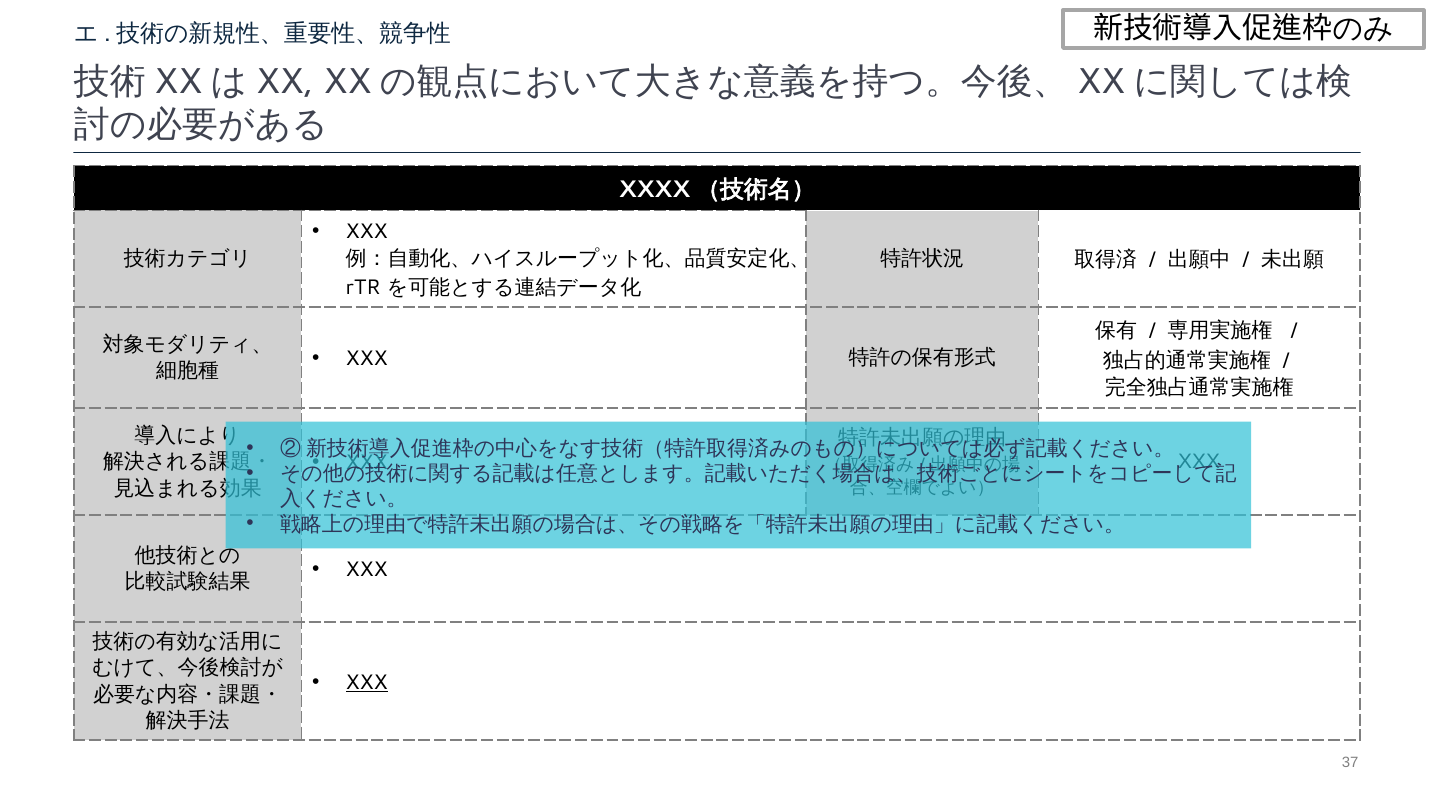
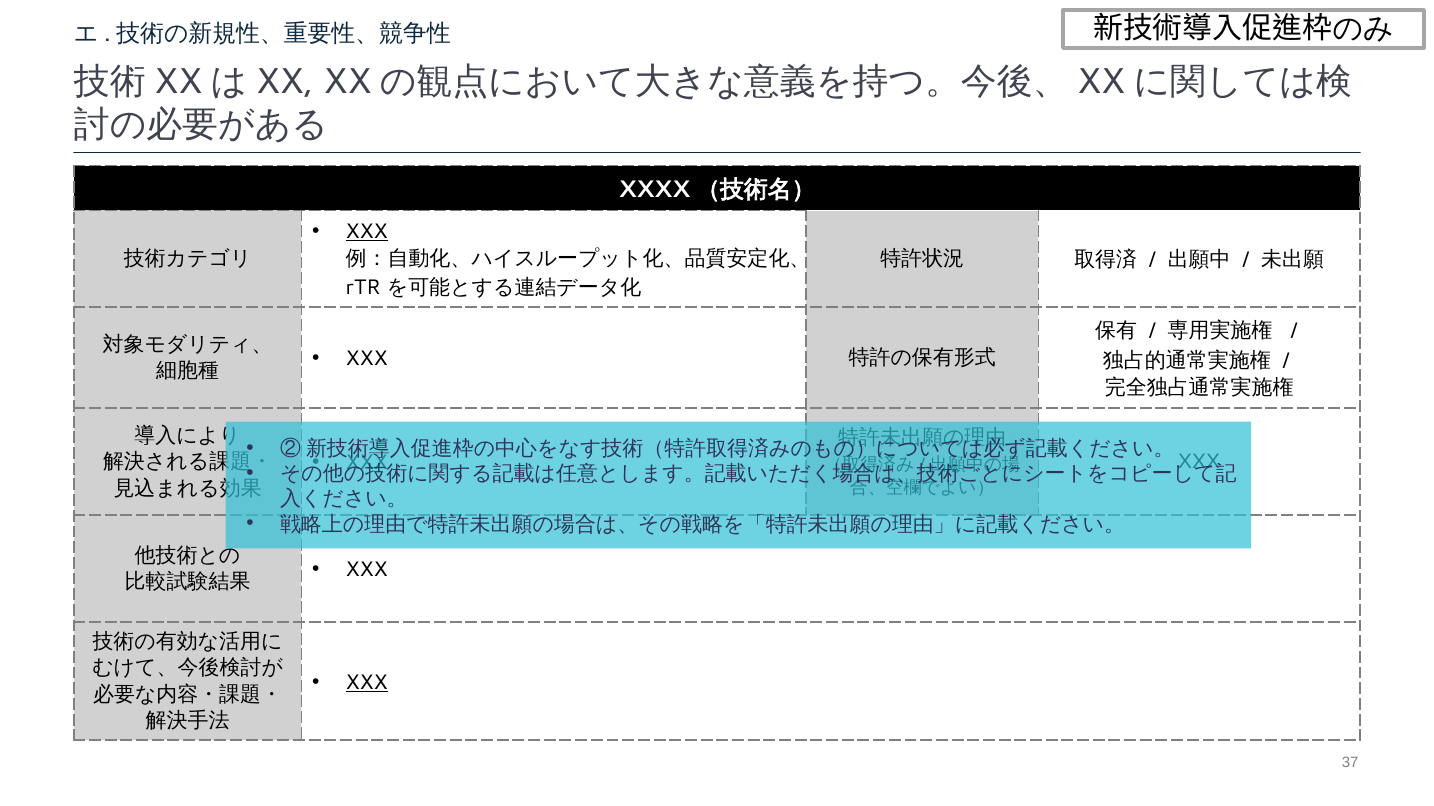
XXX at (367, 232) underline: none -> present
